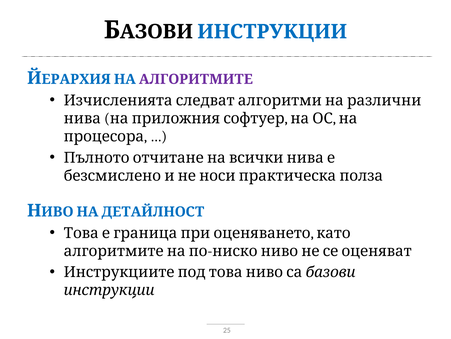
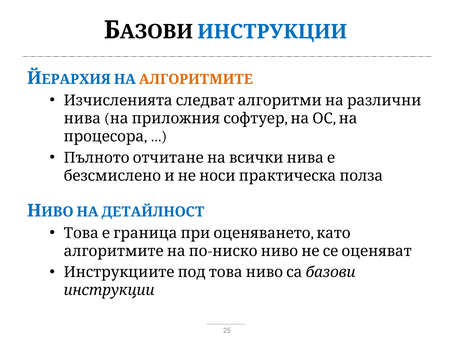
АЛГОРИТМИТЕ colour: purple -> orange
